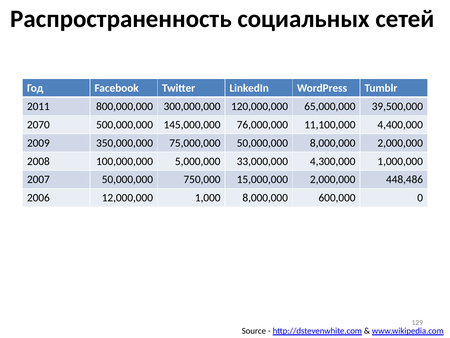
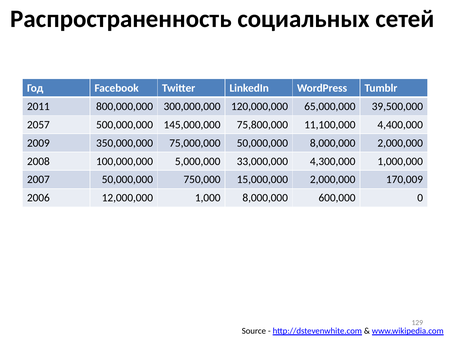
2070: 2070 -> 2057
76,000,000: 76,000,000 -> 75,800,000
448,486: 448,486 -> 170,009
